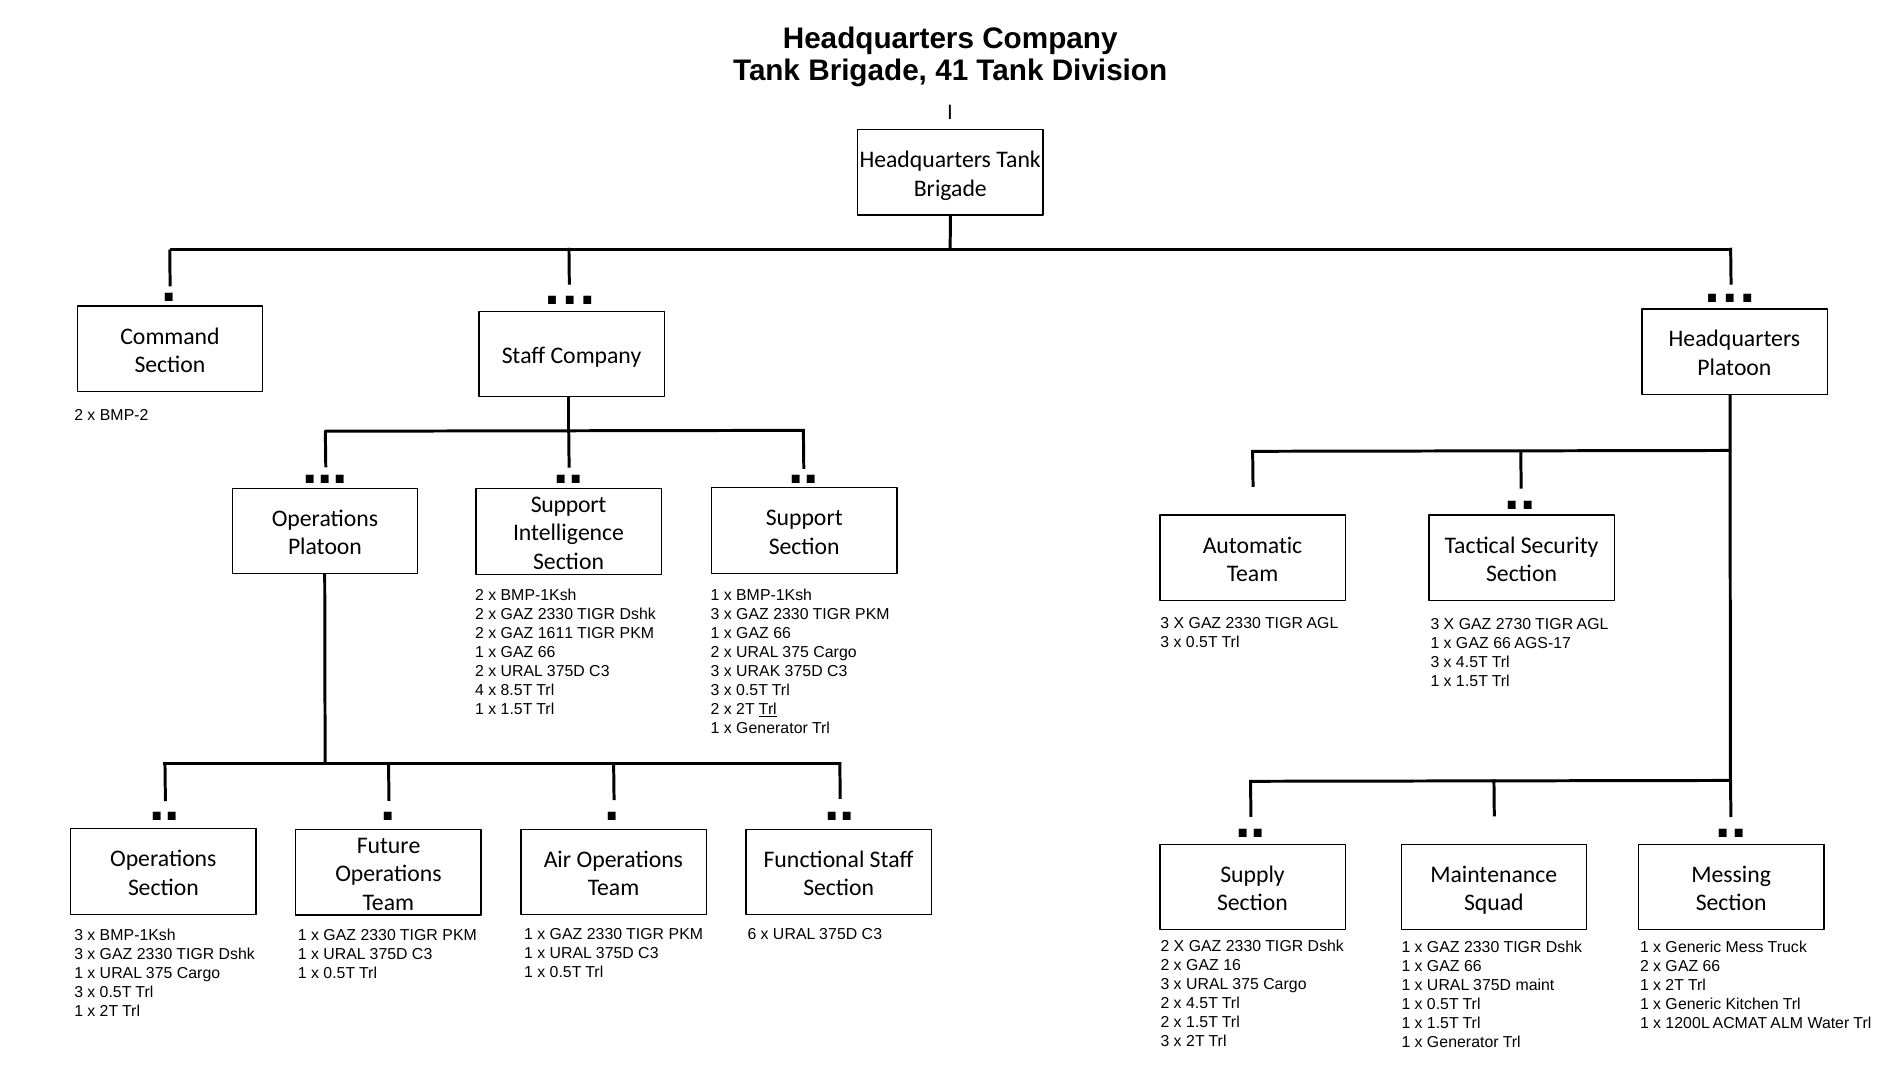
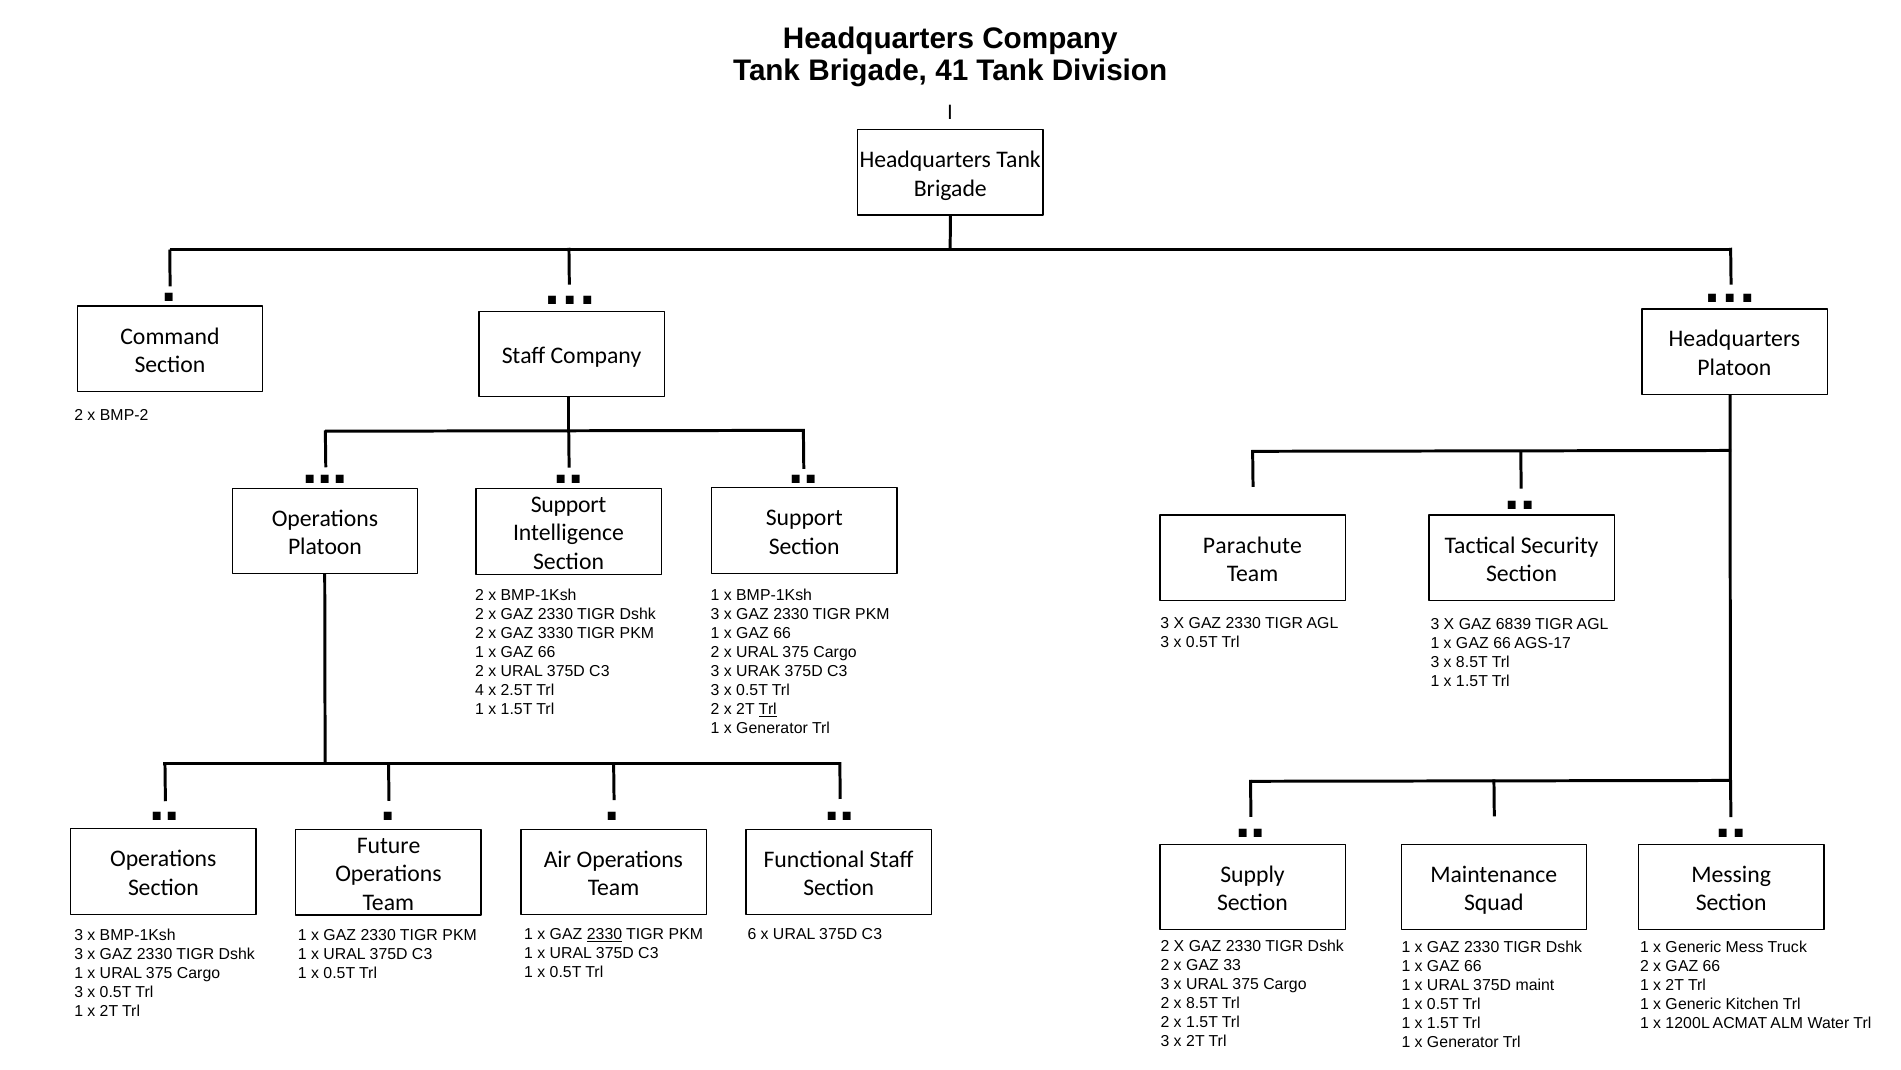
Automatic: Automatic -> Parachute
2730: 2730 -> 6839
1611: 1611 -> 3330
3 x 4.5T: 4.5T -> 8.5T
8.5T: 8.5T -> 2.5T
2330 at (605, 934) underline: none -> present
16: 16 -> 33
2 x 4.5T: 4.5T -> 8.5T
